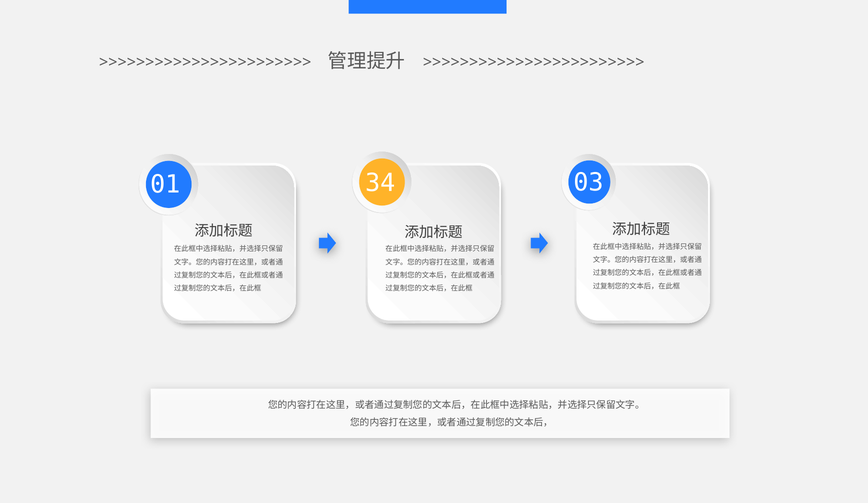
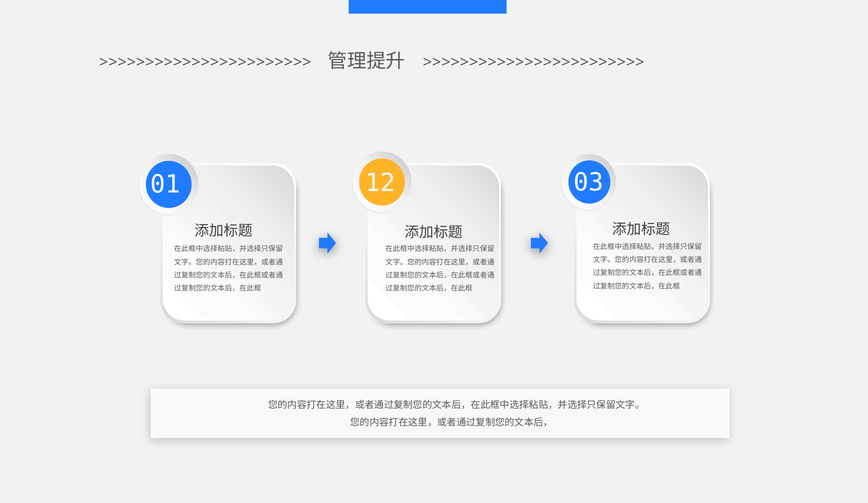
34: 34 -> 12
